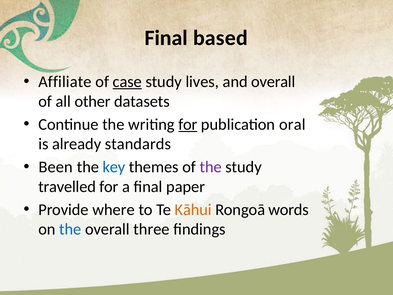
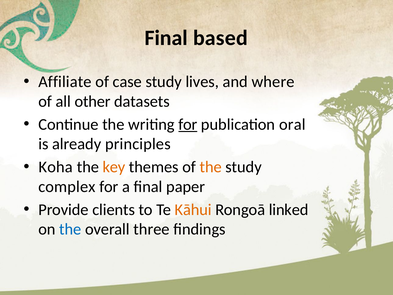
case underline: present -> none
and overall: overall -> where
standards: standards -> principles
Been: Been -> Koha
key colour: blue -> orange
the at (211, 167) colour: purple -> orange
travelled: travelled -> complex
where: where -> clients
words: words -> linked
